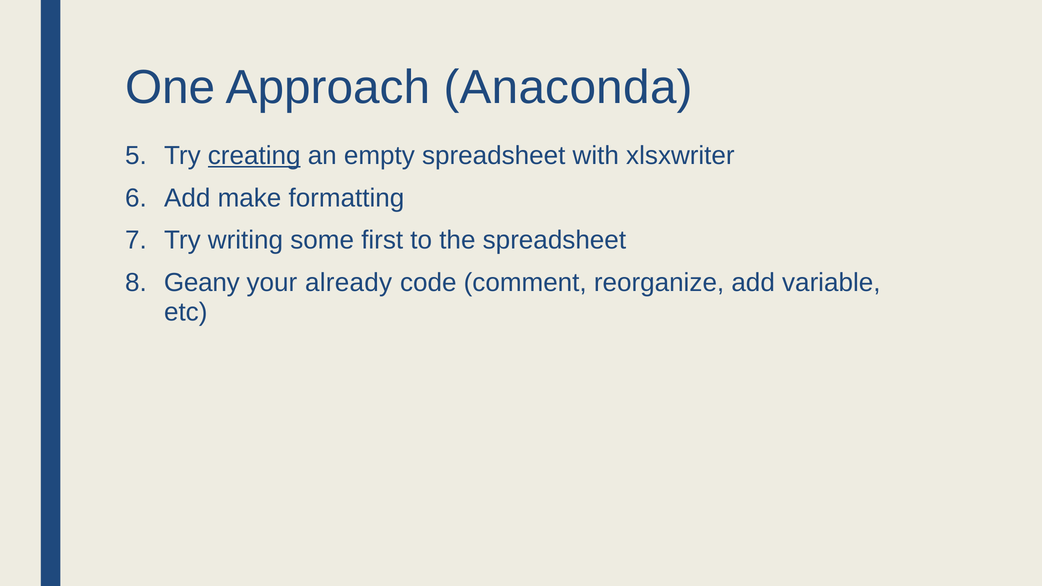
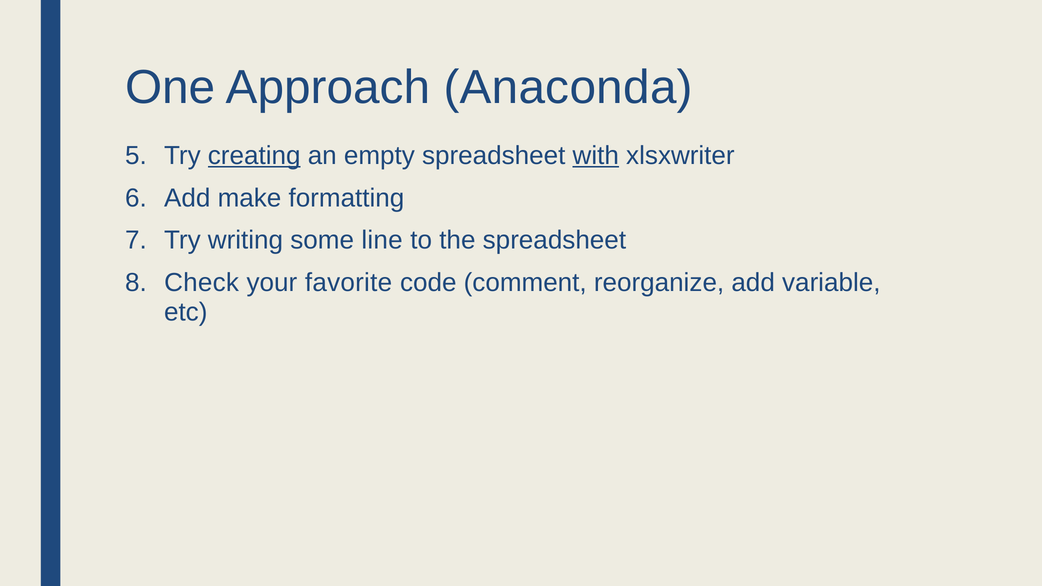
with underline: none -> present
first: first -> line
Geany: Geany -> Check
already: already -> favorite
